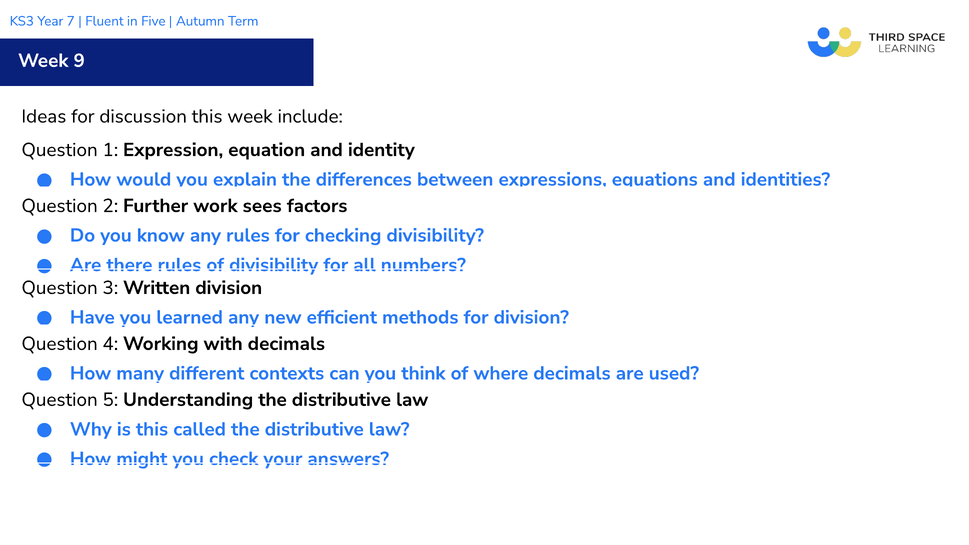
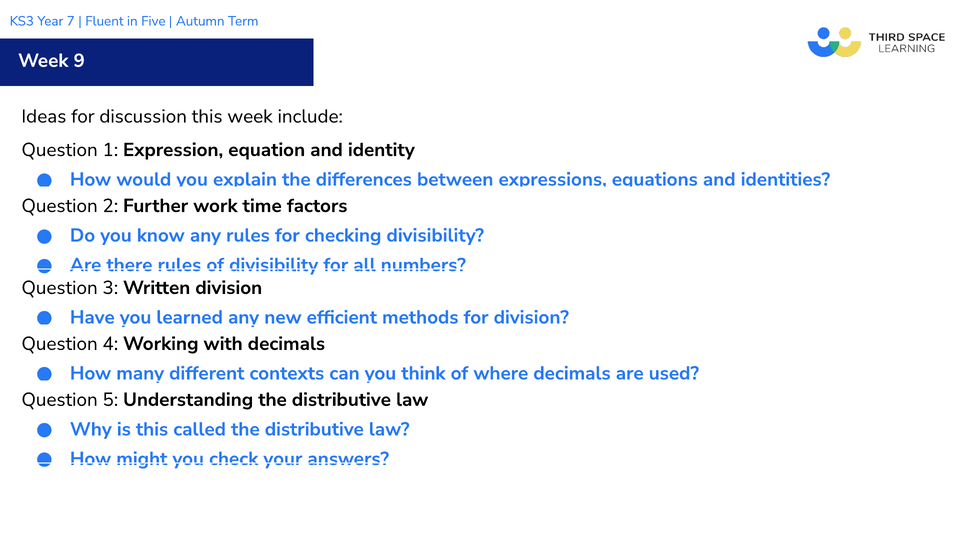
sees: sees -> time
